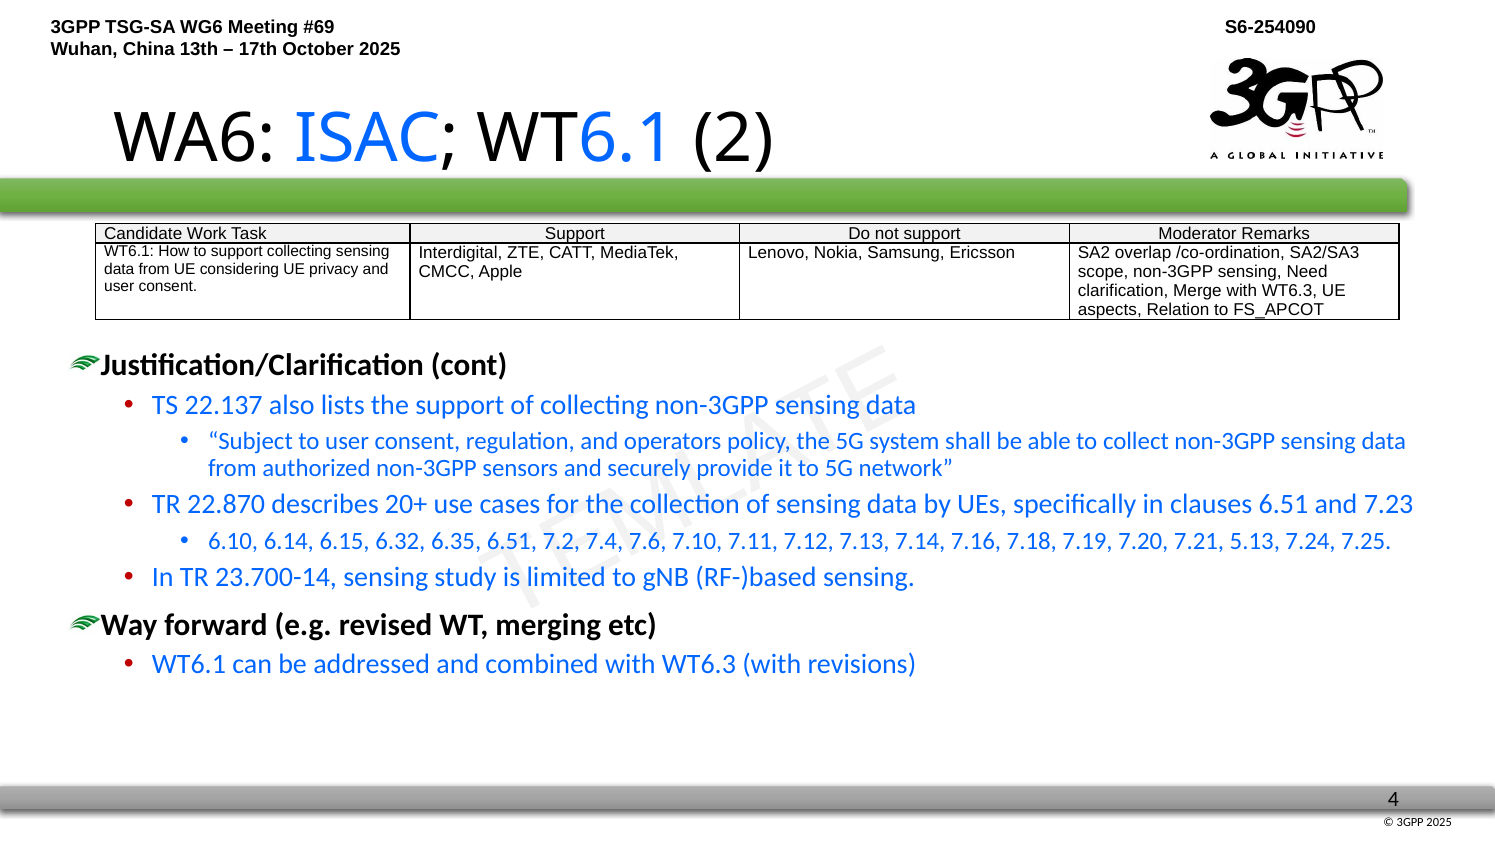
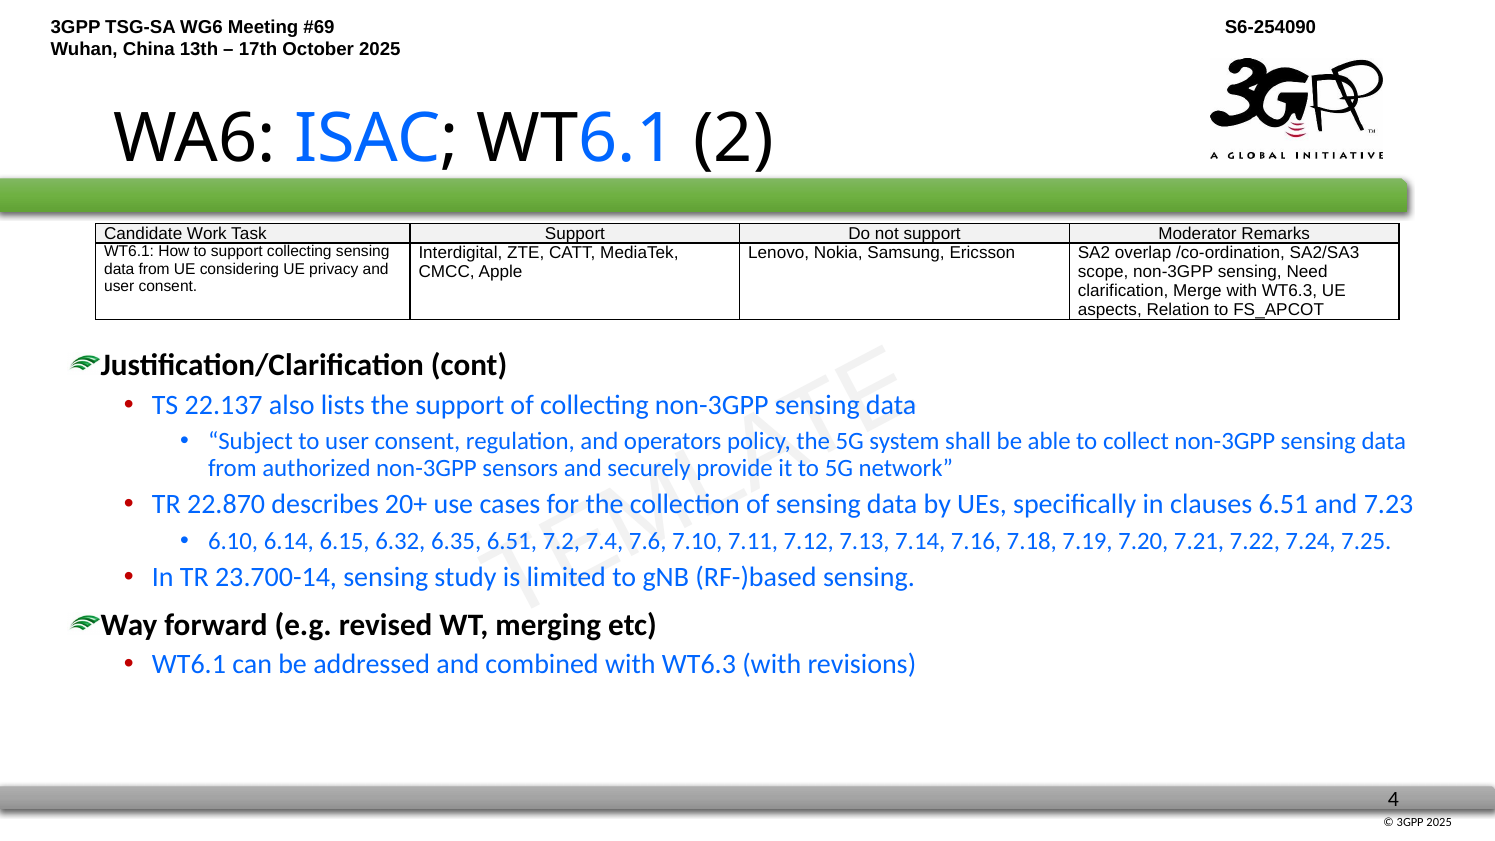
5.13: 5.13 -> 7.22
